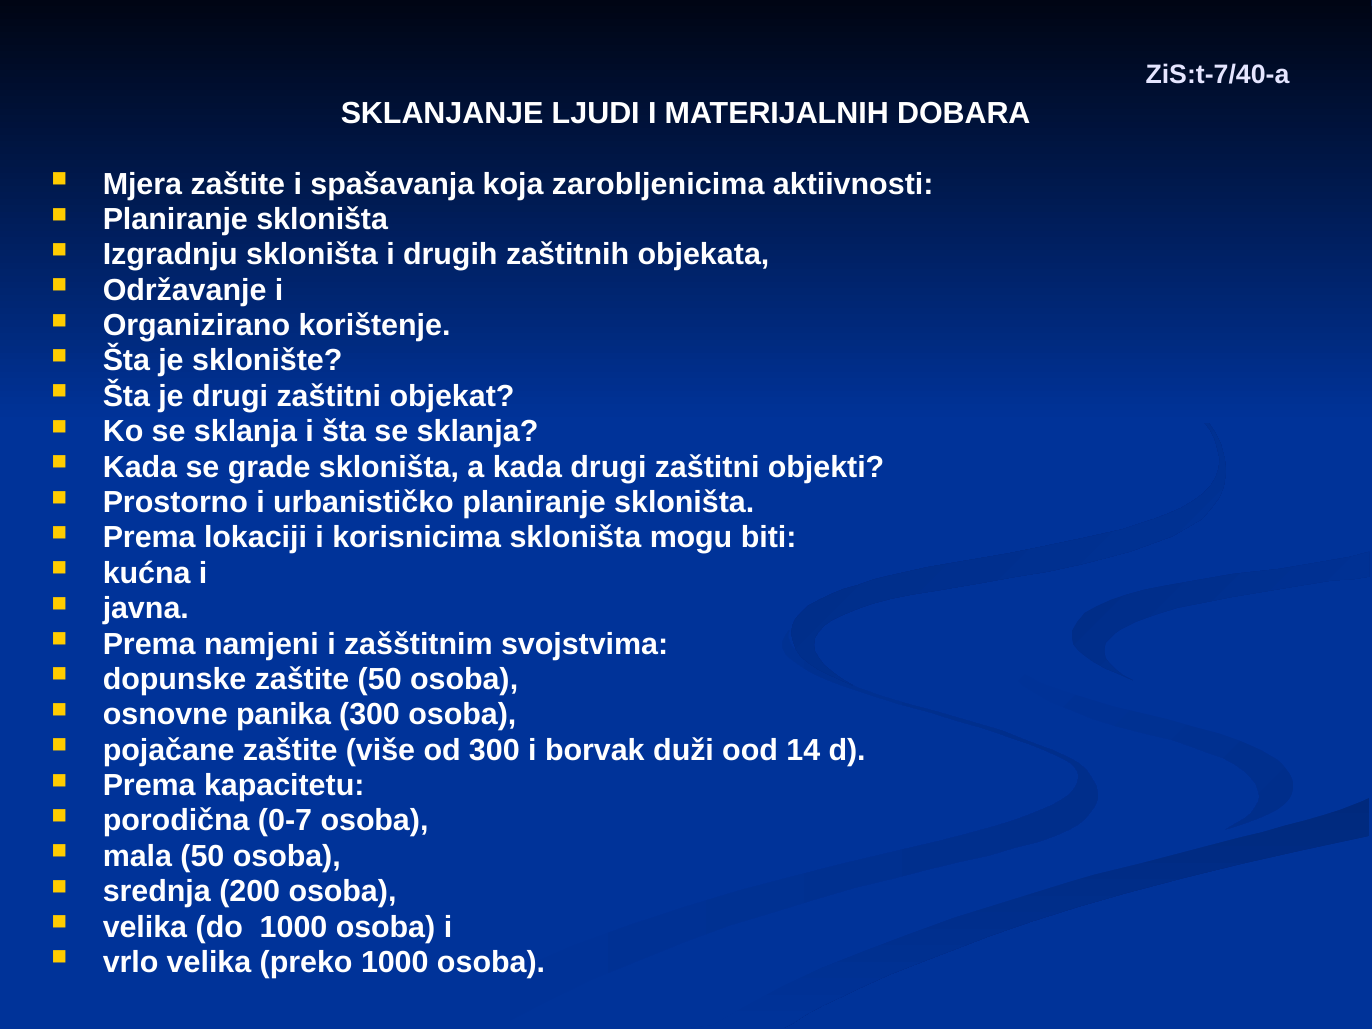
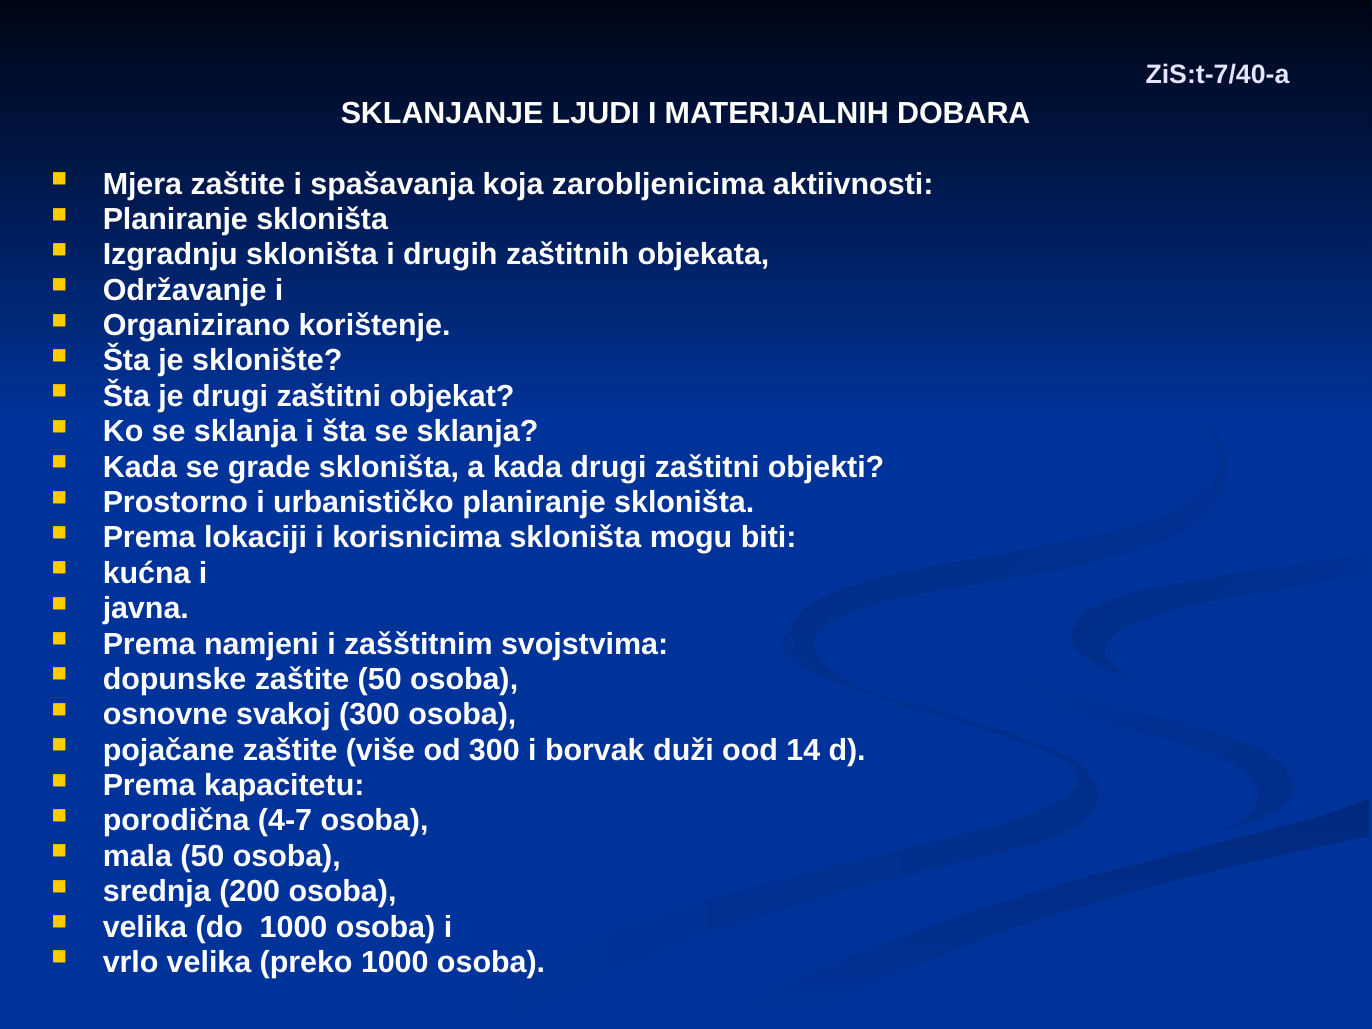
panika: panika -> svakoj
0-7: 0-7 -> 4-7
